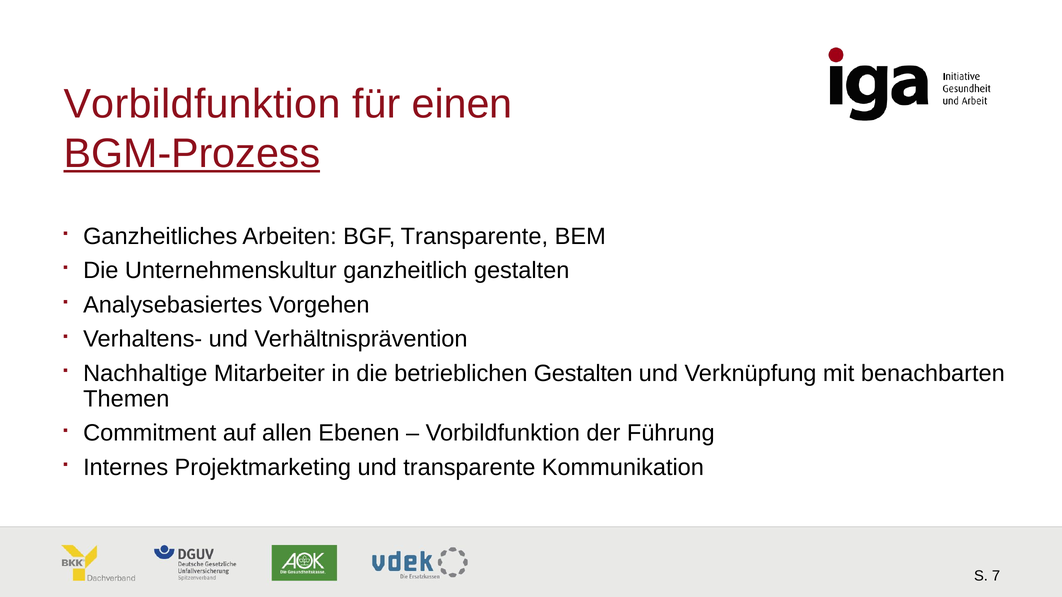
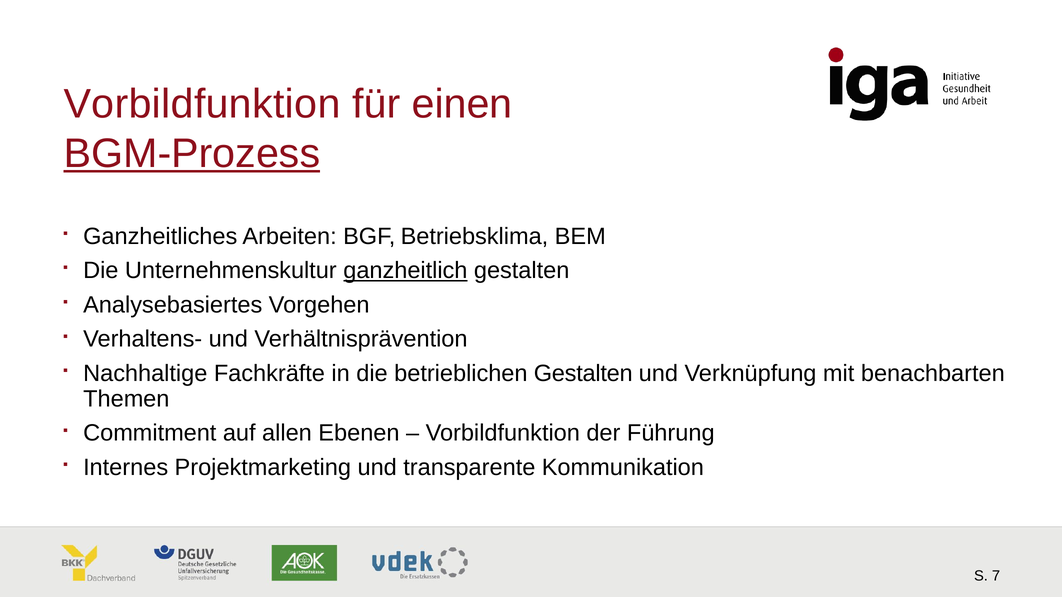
BGF Transparente: Transparente -> Betriebsklima
ganzheitlich underline: none -> present
Mitarbeiter: Mitarbeiter -> Fachkräfte
